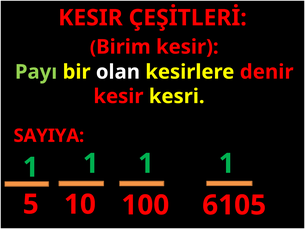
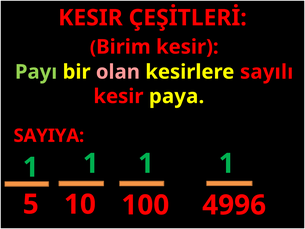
olan colour: white -> pink
denir: denir -> sayılı
kesri: kesri -> paya
6105: 6105 -> 4996
